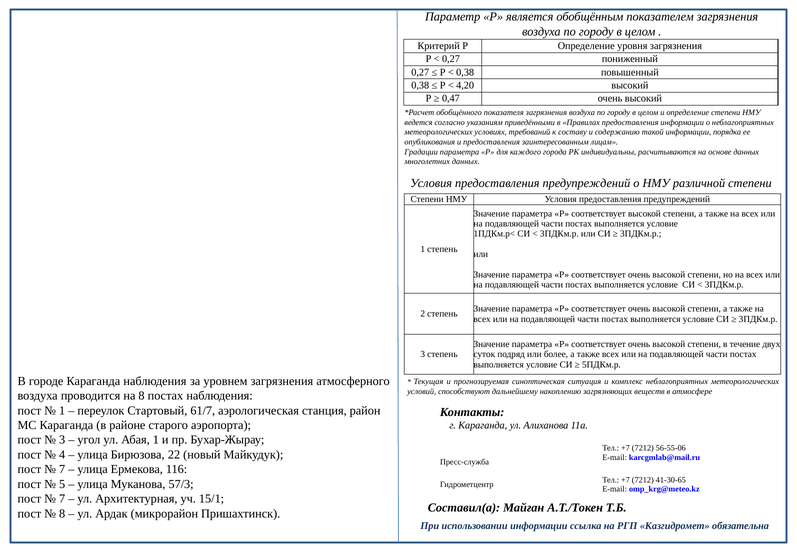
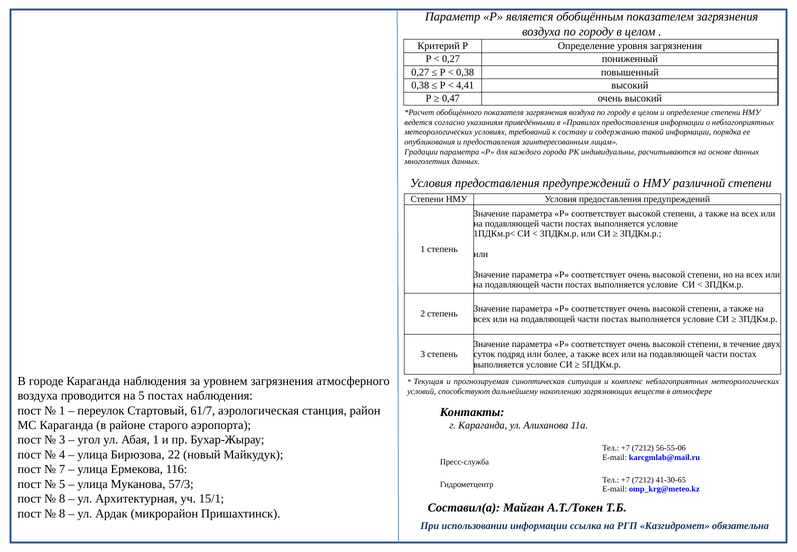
4,20: 4,20 -> 4,41
на 8: 8 -> 5
7 at (62, 499): 7 -> 8
